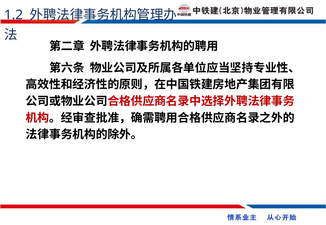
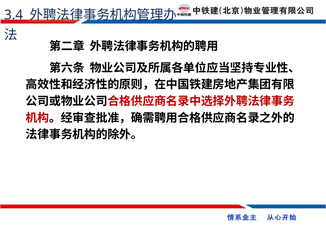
1.2: 1.2 -> 3.4
